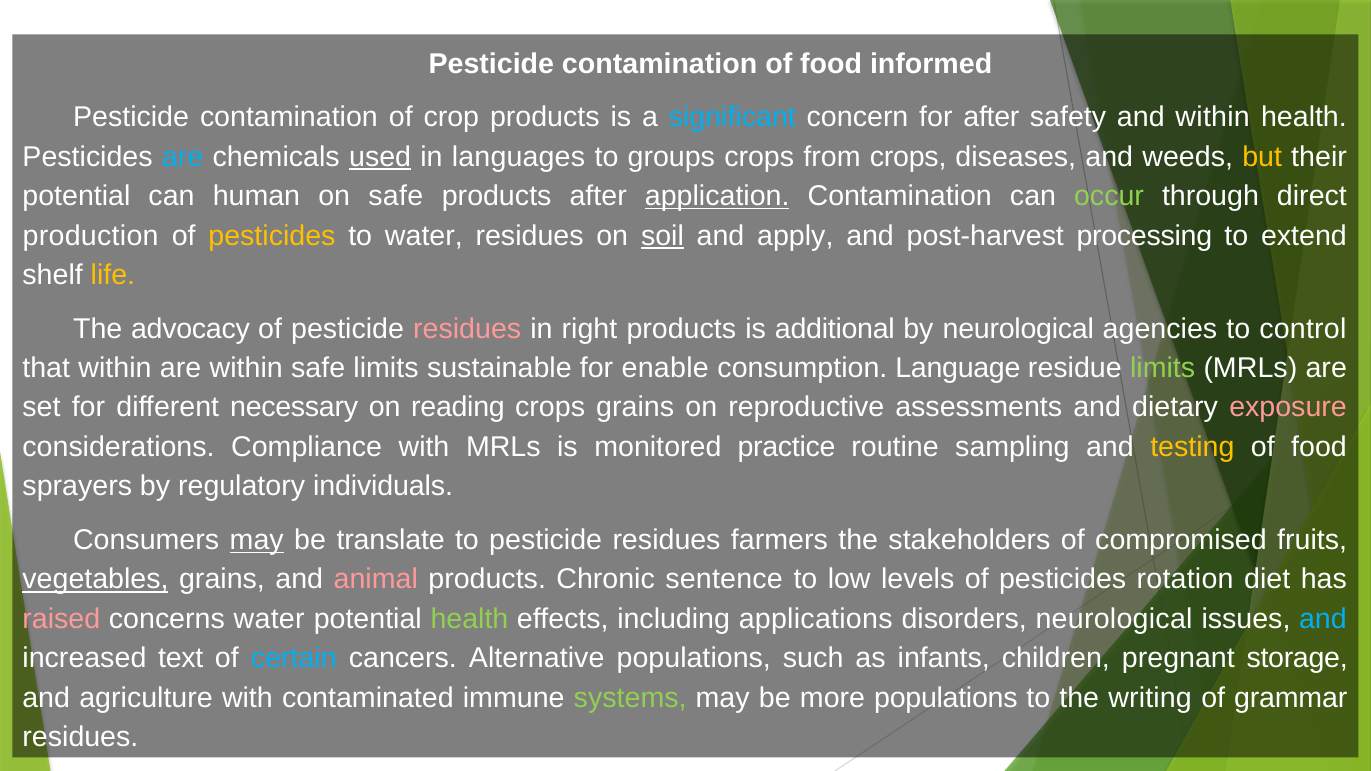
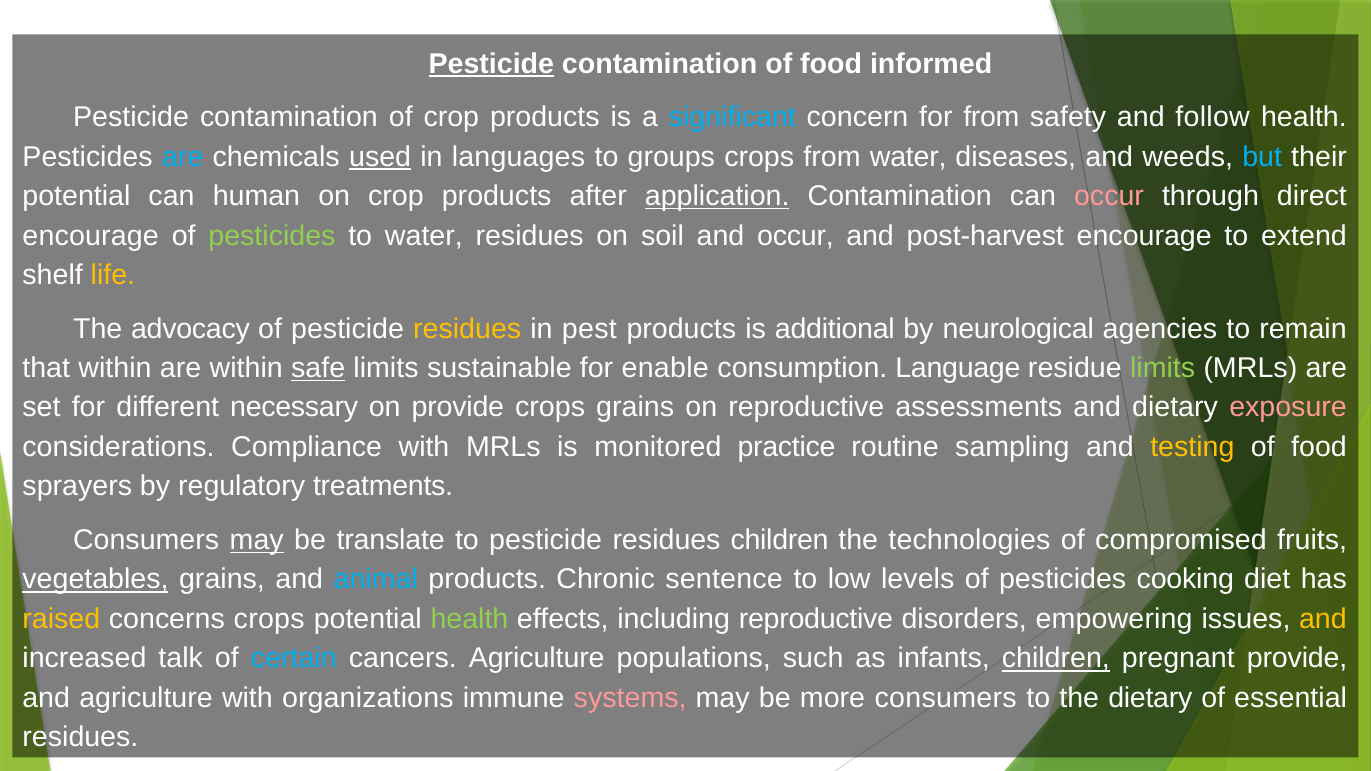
Pesticide at (491, 64) underline: none -> present
for after: after -> from
and within: within -> follow
from crops: crops -> water
but colour: yellow -> light blue
on safe: safe -> crop
occur at (1109, 196) colour: light green -> pink
production at (91, 236): production -> encourage
pesticides at (272, 236) colour: yellow -> light green
soil underline: present -> none
and apply: apply -> occur
post-harvest processing: processing -> encourage
residues at (467, 329) colour: pink -> yellow
right: right -> pest
control: control -> remain
safe at (318, 368) underline: none -> present
on reading: reading -> provide
individuals: individuals -> treatments
residues farmers: farmers -> children
stakeholders: stakeholders -> technologies
animal colour: pink -> light blue
rotation: rotation -> cooking
raised colour: pink -> yellow
concerns water: water -> crops
including applications: applications -> reproductive
disorders neurological: neurological -> empowering
and at (1323, 619) colour: light blue -> yellow
text: text -> talk
cancers Alternative: Alternative -> Agriculture
children at (1056, 659) underline: none -> present
pregnant storage: storage -> provide
contaminated: contaminated -> organizations
systems colour: light green -> pink
more populations: populations -> consumers
the writing: writing -> dietary
grammar: grammar -> essential
